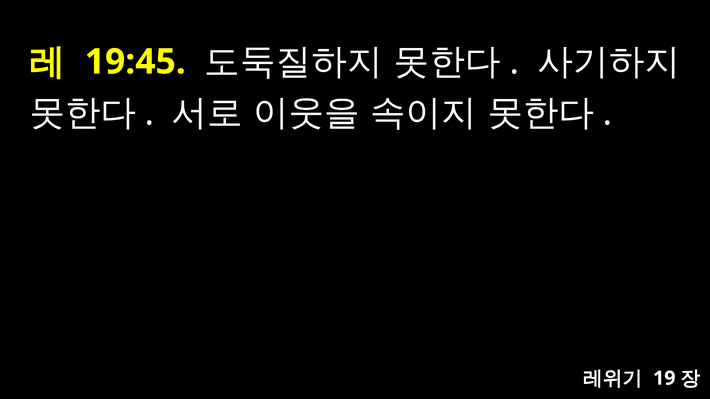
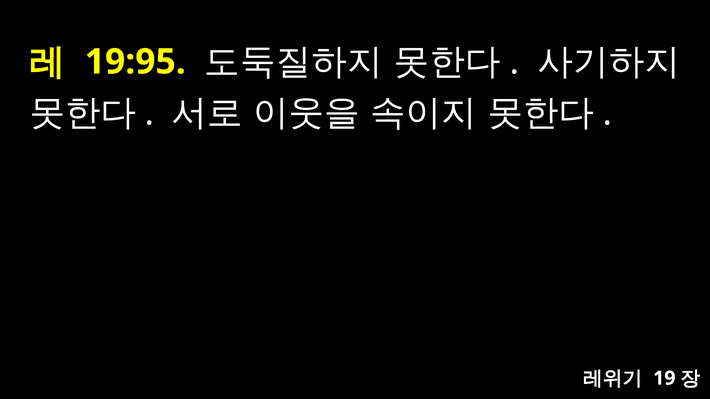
19:45: 19:45 -> 19:95
